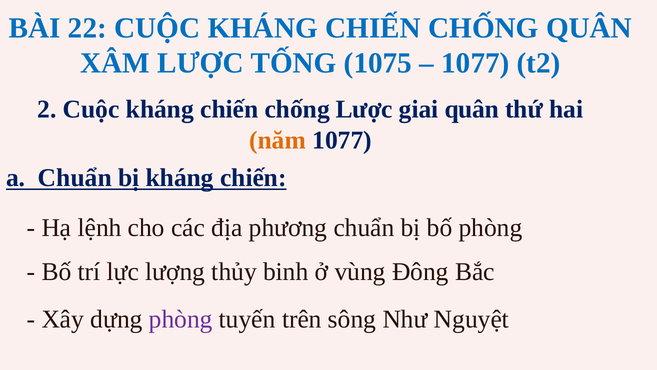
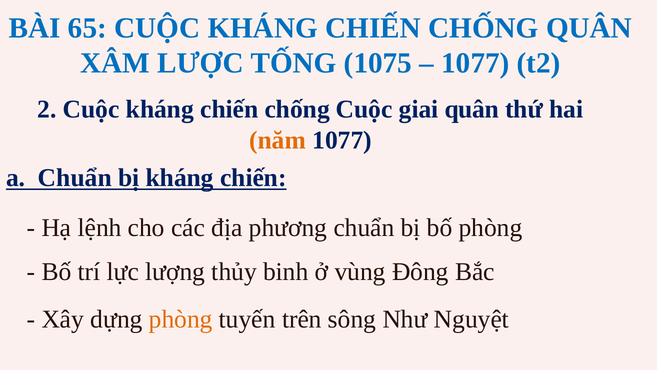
22: 22 -> 65
chống Lược: Lược -> Cuộc
phòng at (181, 319) colour: purple -> orange
